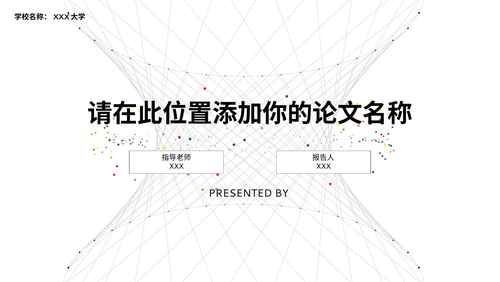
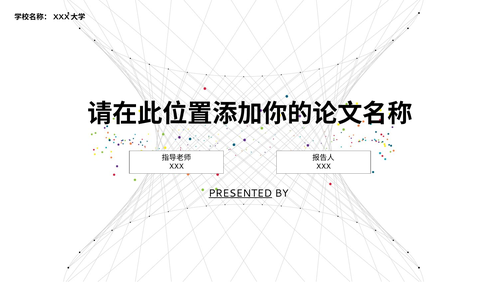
PRESENTED underline: none -> present
